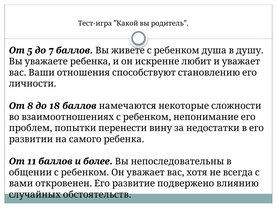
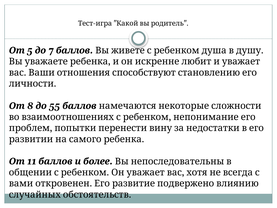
18: 18 -> 55
